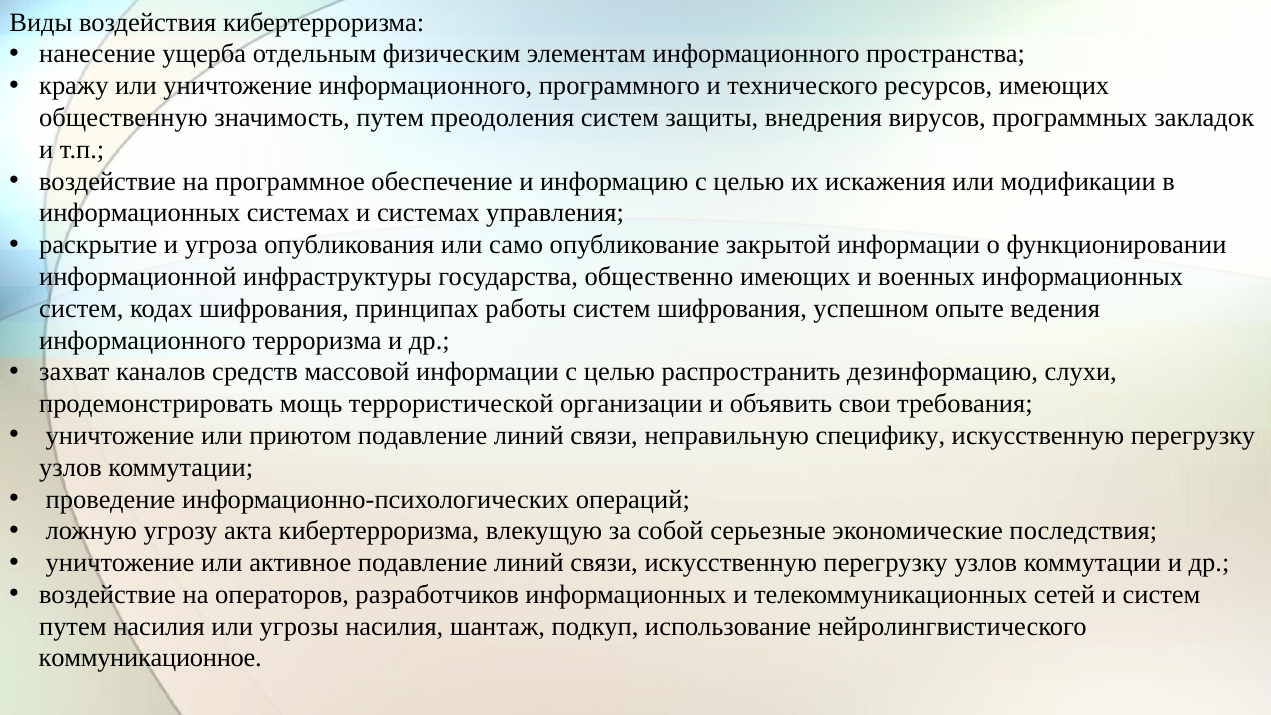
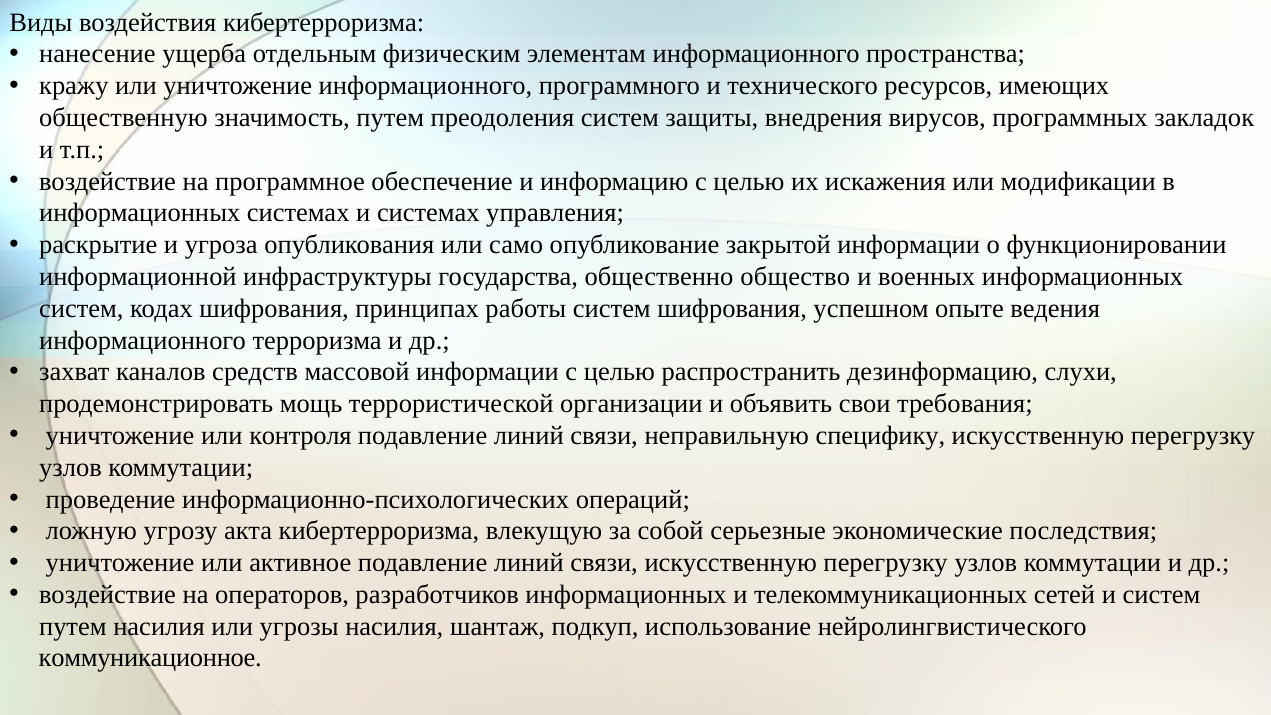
общественно имеющих: имеющих -> общество
приютом: приютом -> контроля
